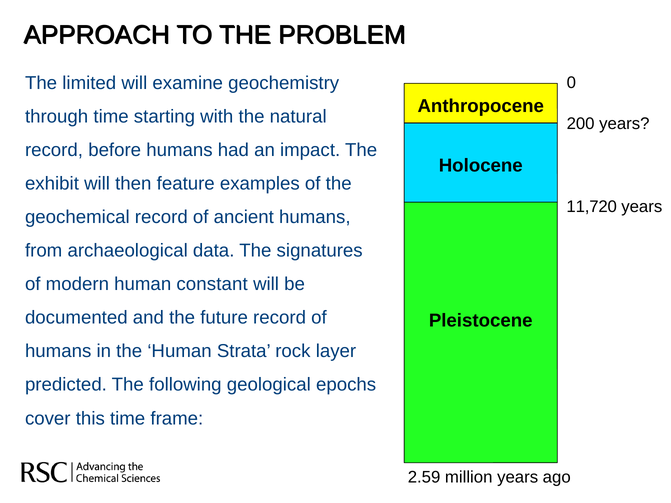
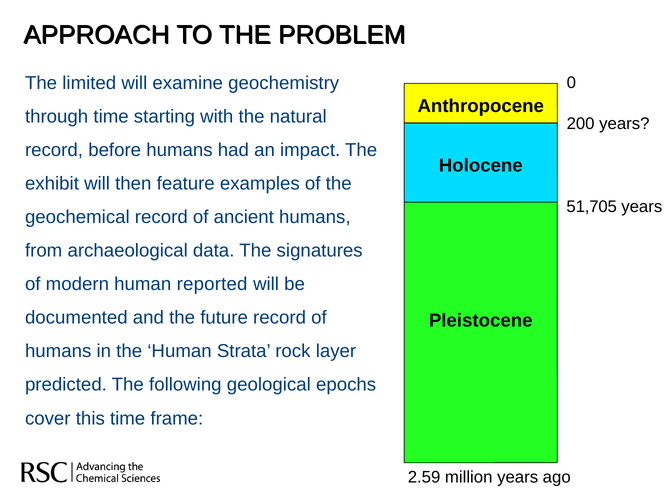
11,720: 11,720 -> 51,705
constant: constant -> reported
